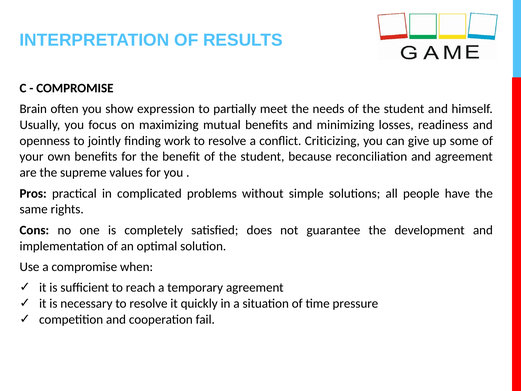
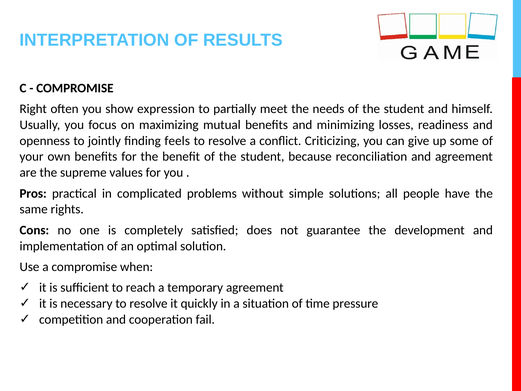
Brain: Brain -> Right
work: work -> feels
